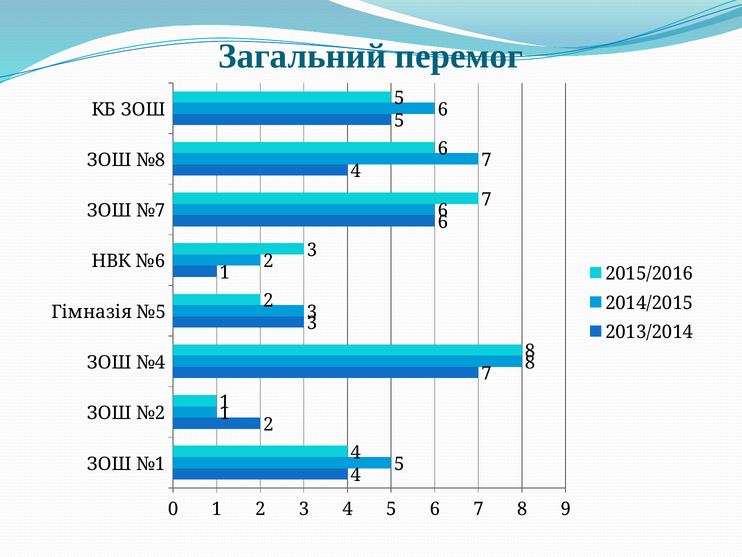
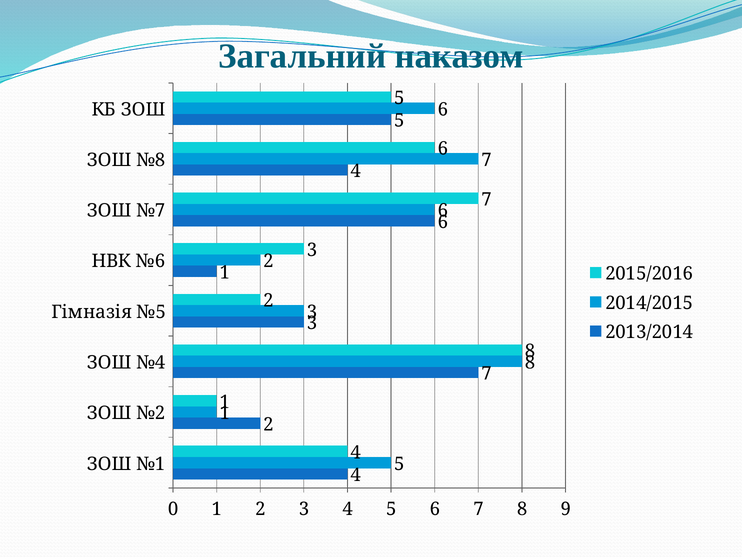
перемог: перемог -> наказом
